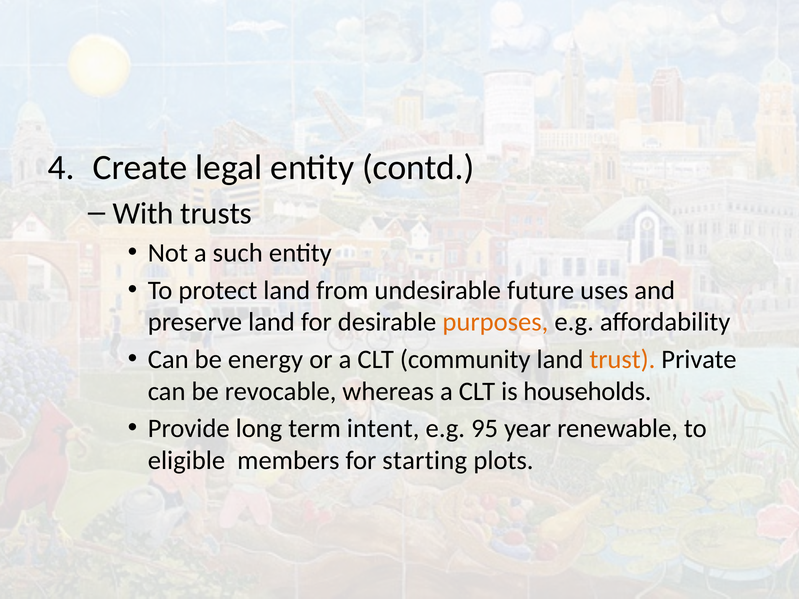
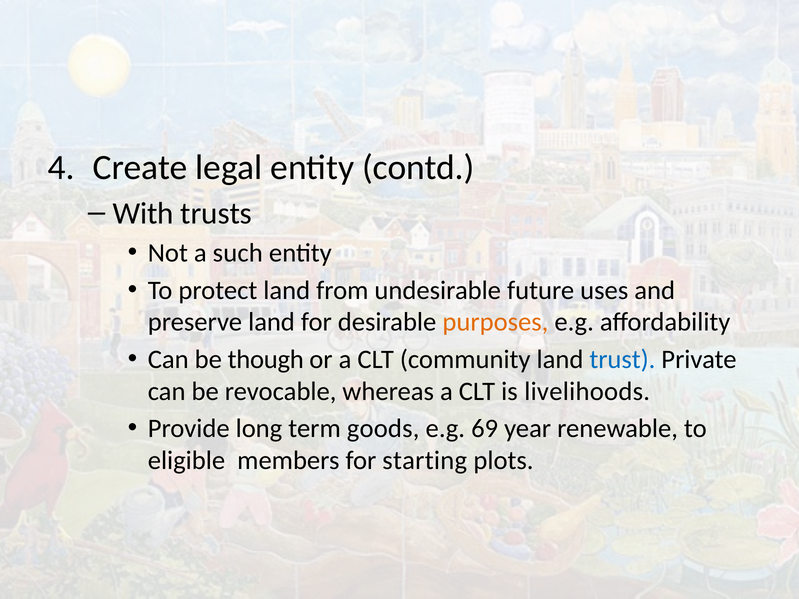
energy: energy -> though
trust colour: orange -> blue
households: households -> livelihoods
intent: intent -> goods
95: 95 -> 69
